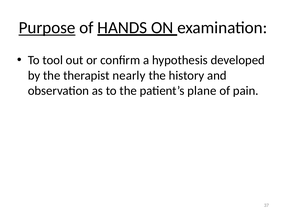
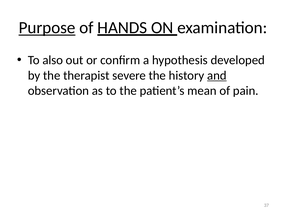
tool: tool -> also
nearly: nearly -> severe
and underline: none -> present
plane: plane -> mean
